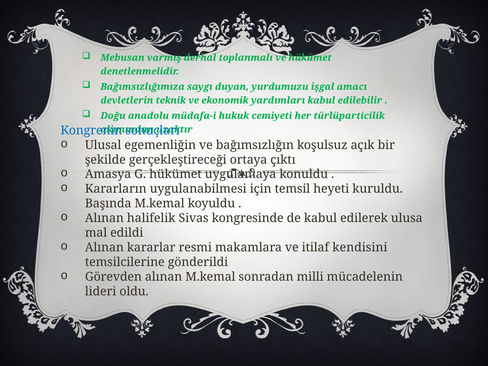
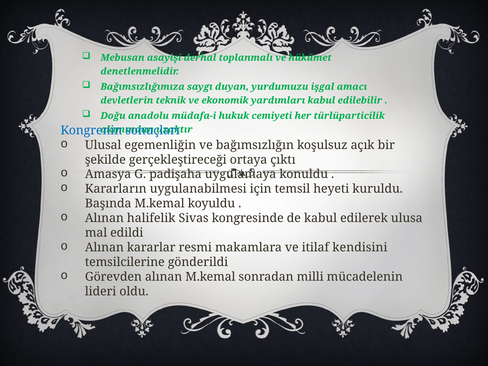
varmış: varmış -> asayişi
G hükümet: hükümet -> padişaha
